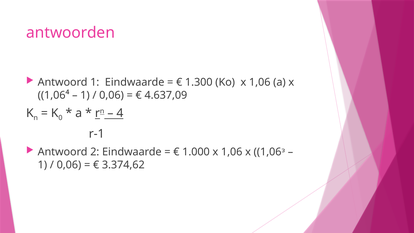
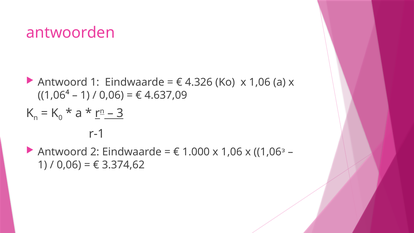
1.300: 1.300 -> 4.326
4: 4 -> 3
